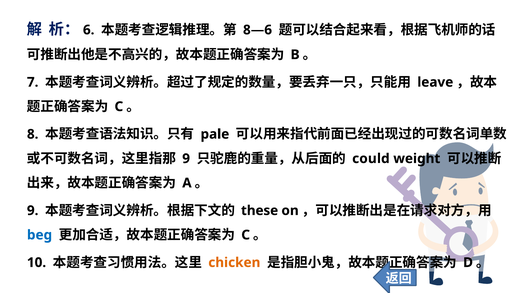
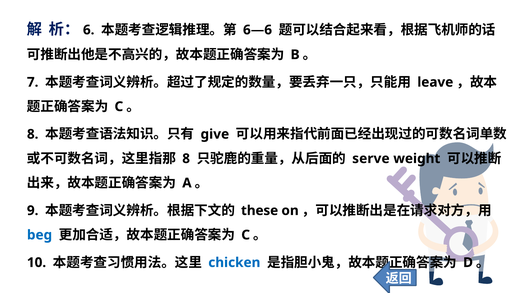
8—6: 8—6 -> 6—6
pale: pale -> give
9 at (186, 159): 9 -> 8
could: could -> serve
chicken colour: orange -> blue
